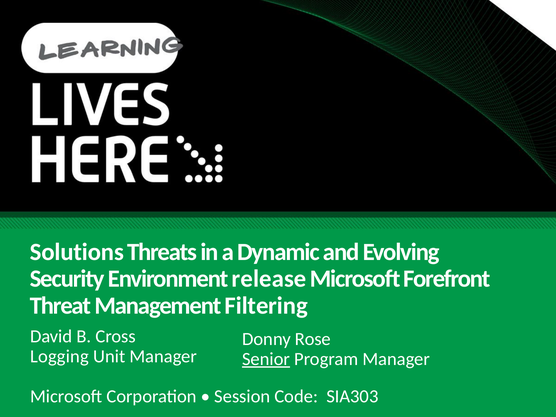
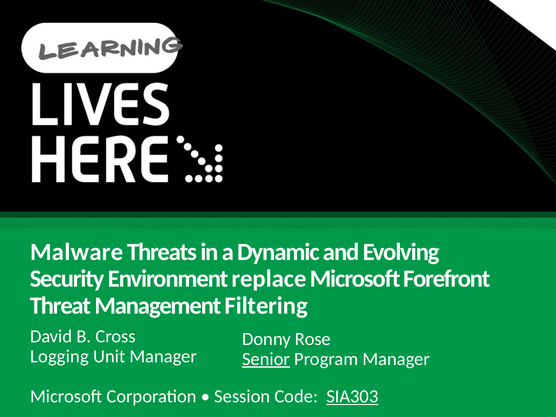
Solutions: Solutions -> Malware
release: release -> replace
SIA303 underline: none -> present
